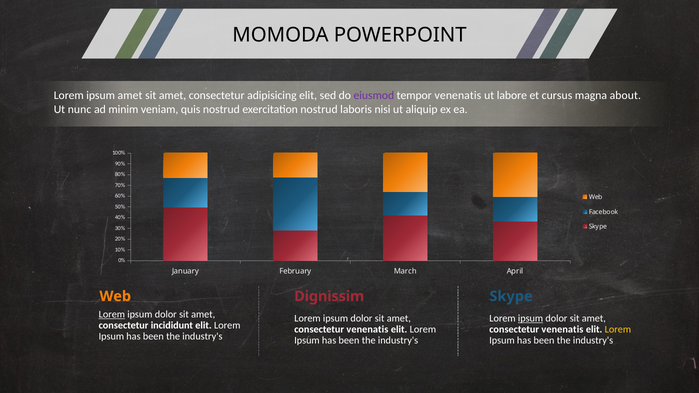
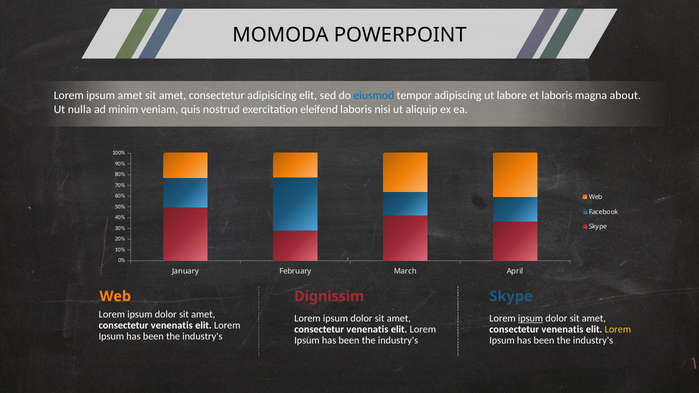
eiusmod colour: purple -> blue
tempor venenatis: venenatis -> adipiscing
et cursus: cursus -> laboris
nunc: nunc -> nulla
exercitation nostrud: nostrud -> eleifend
Lorem at (112, 314) underline: present -> none
incididunt at (172, 325): incididunt -> venenatis
